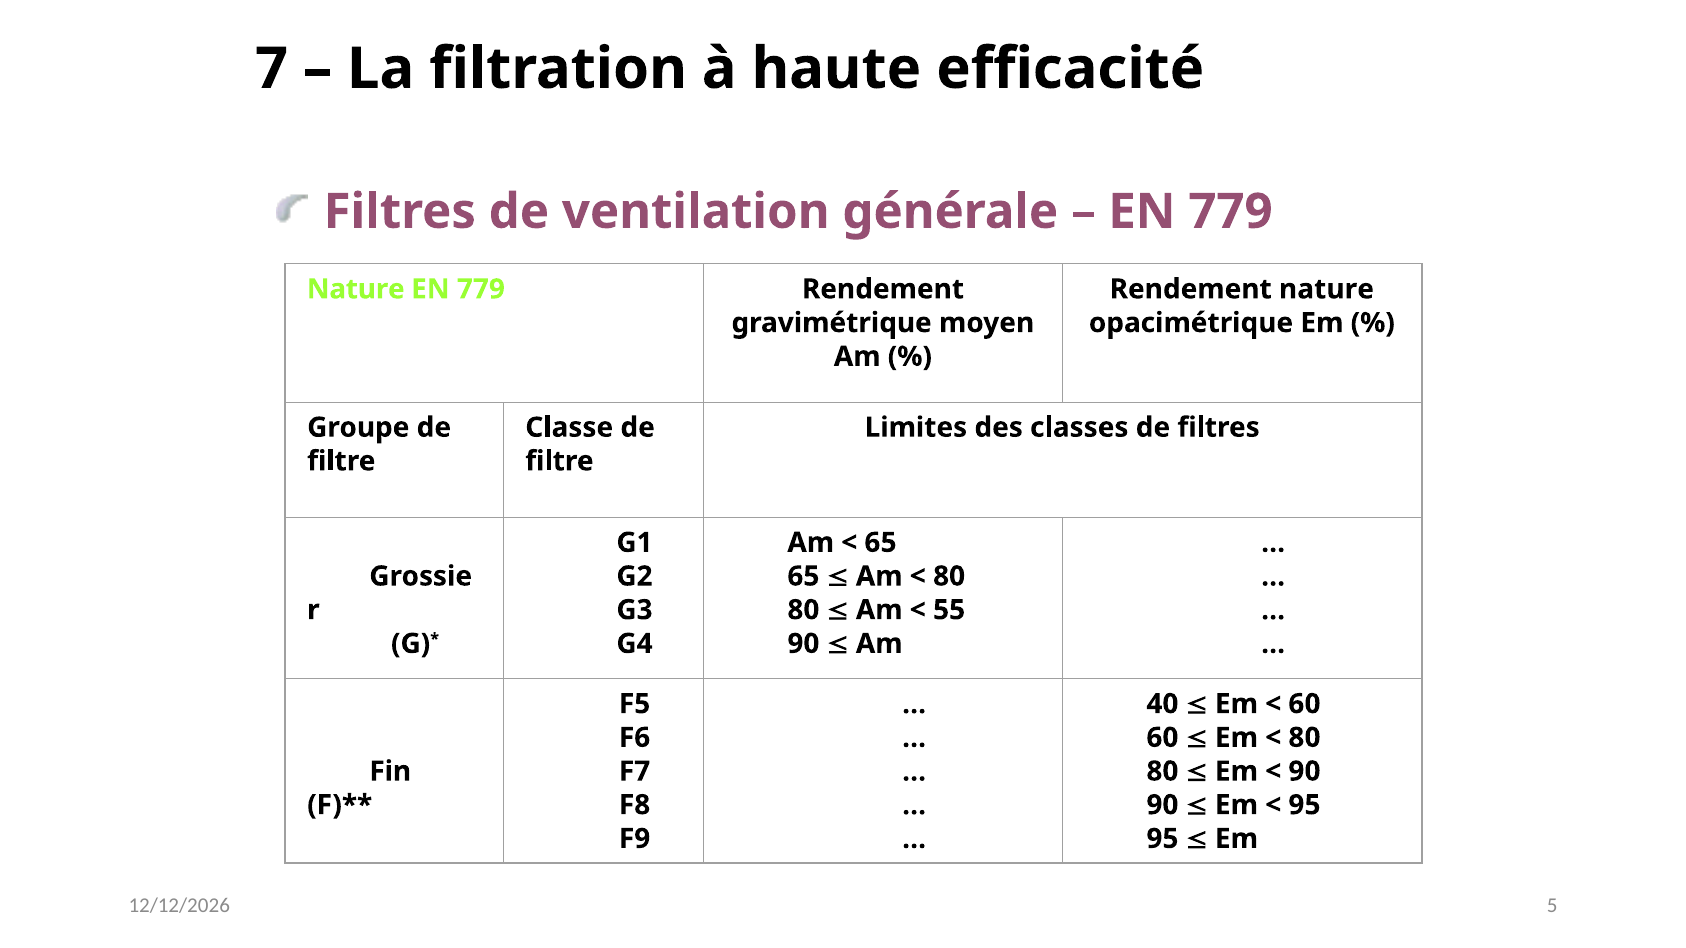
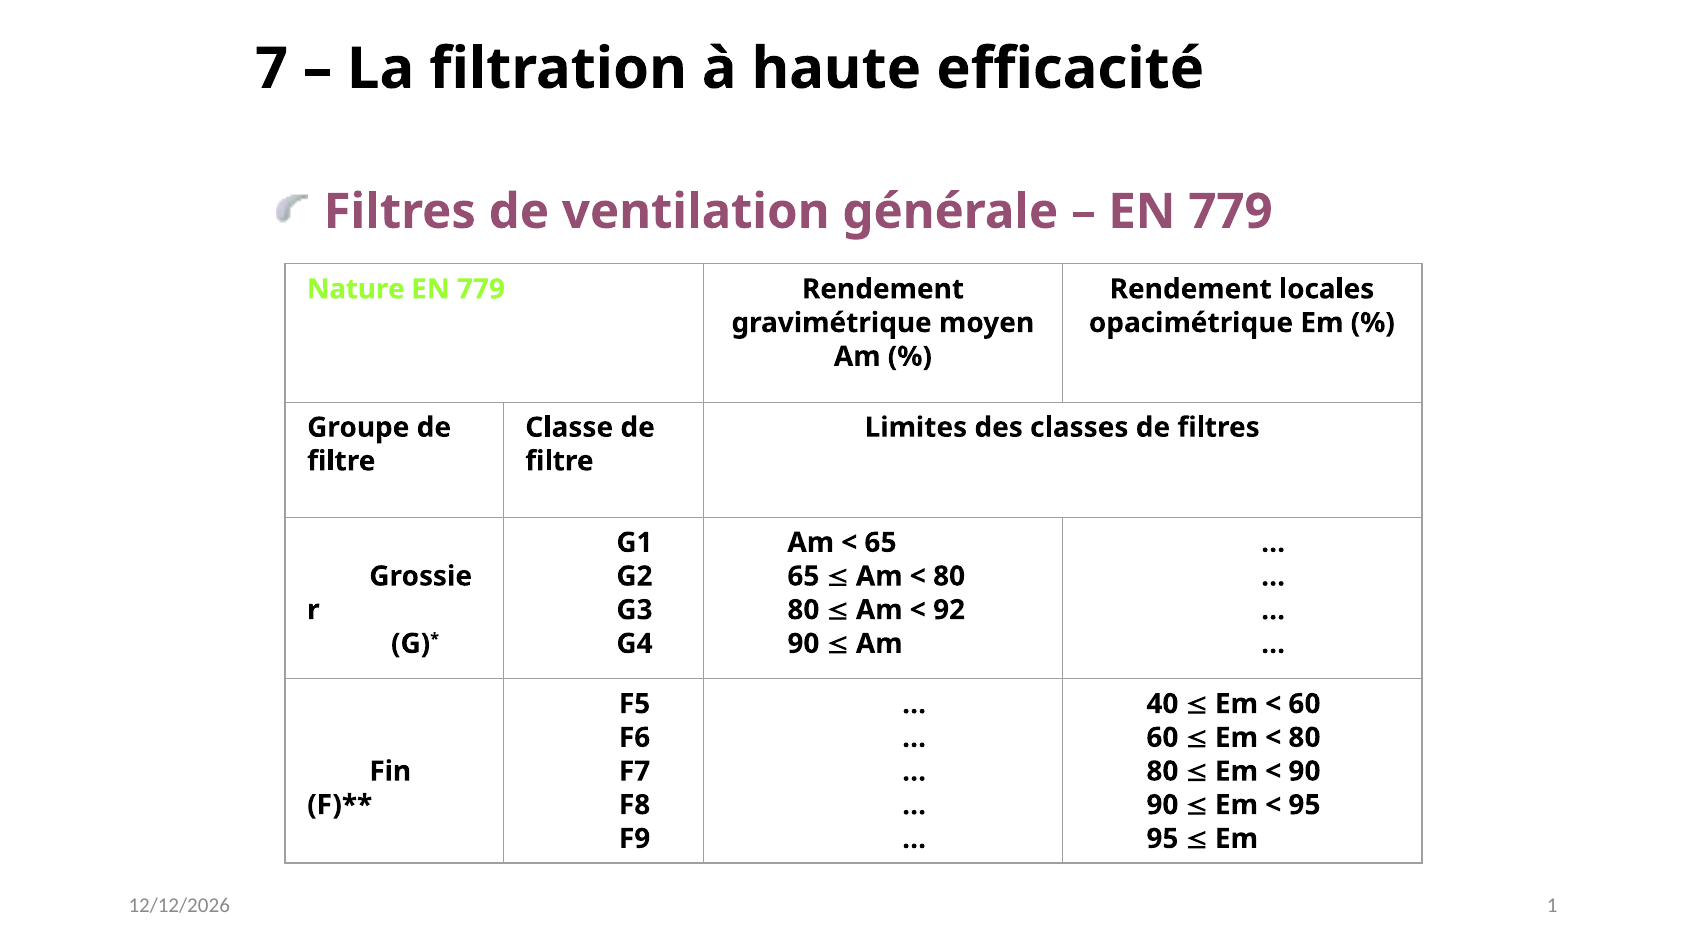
Rendement nature: nature -> locales
55: 55 -> 92
5: 5 -> 1
